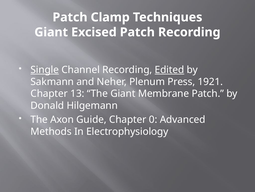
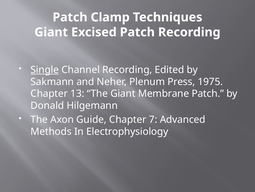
Edited underline: present -> none
1921: 1921 -> 1975
0: 0 -> 7
